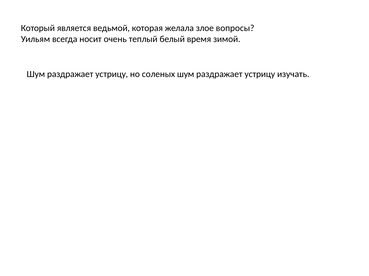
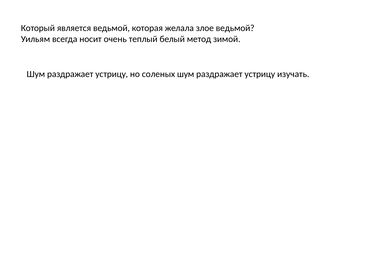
злое вопросы: вопросы -> ведьмой
время: время -> метод
